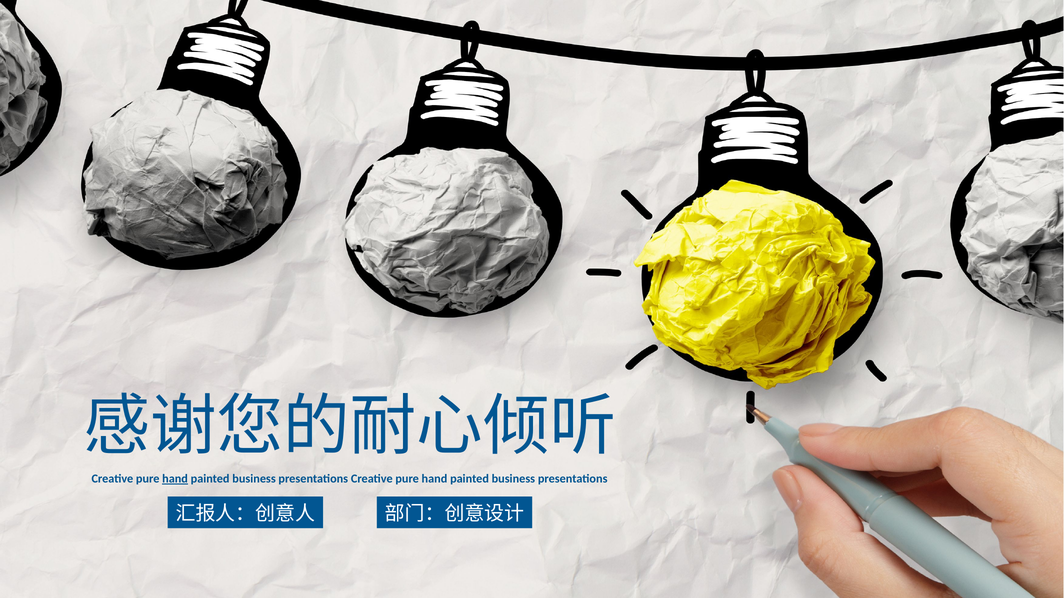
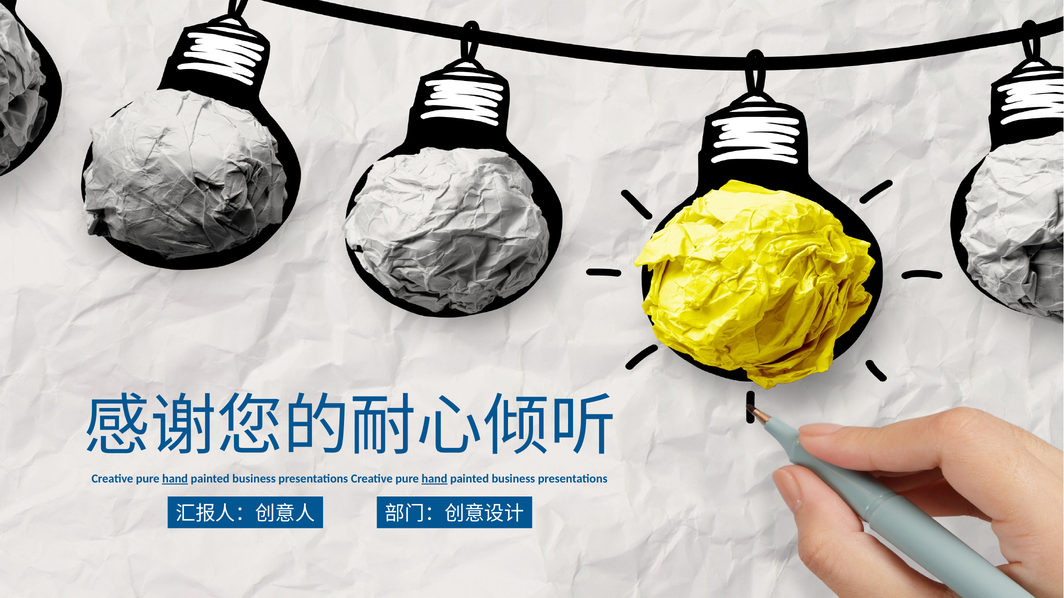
hand at (434, 479) underline: none -> present
